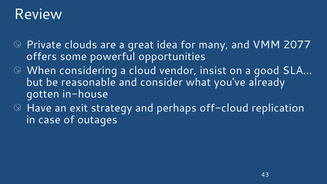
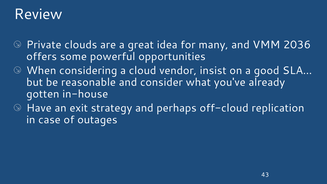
2077: 2077 -> 2036
